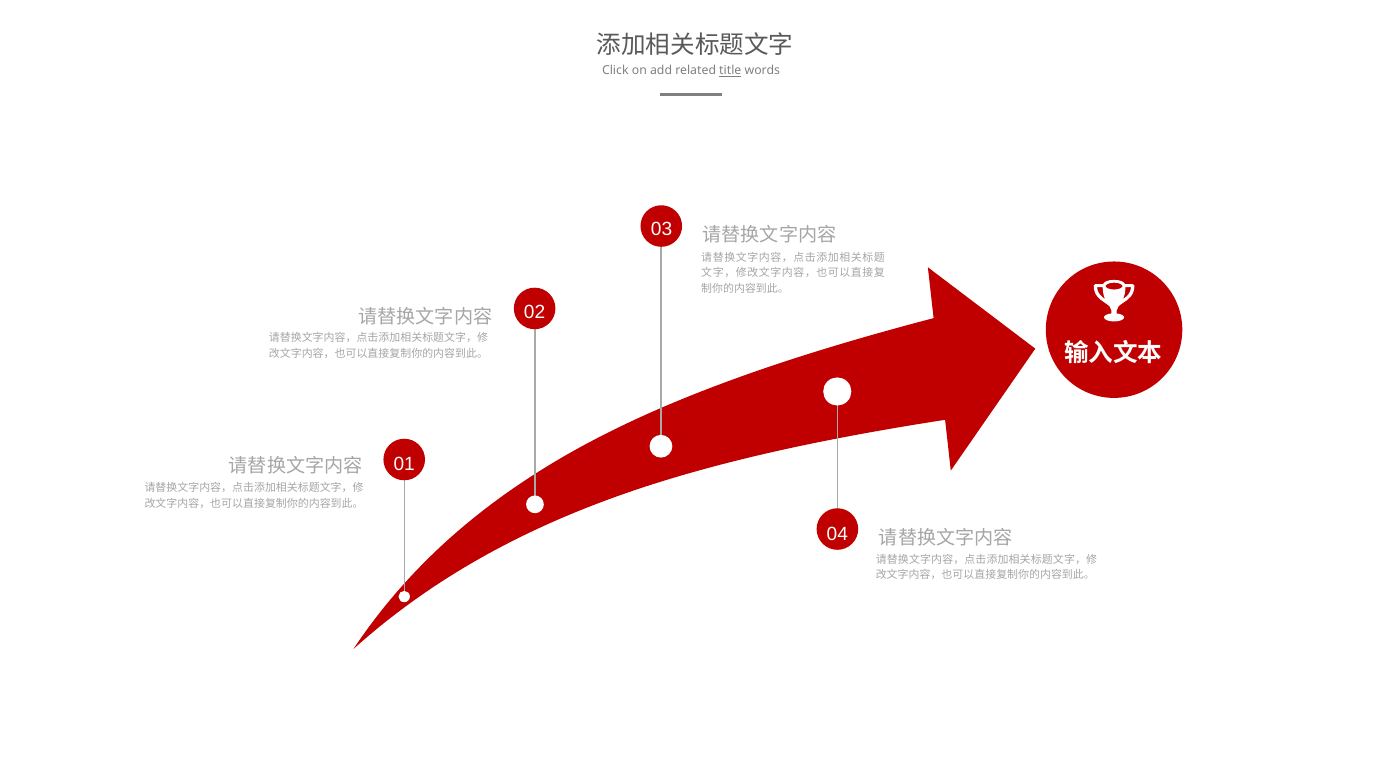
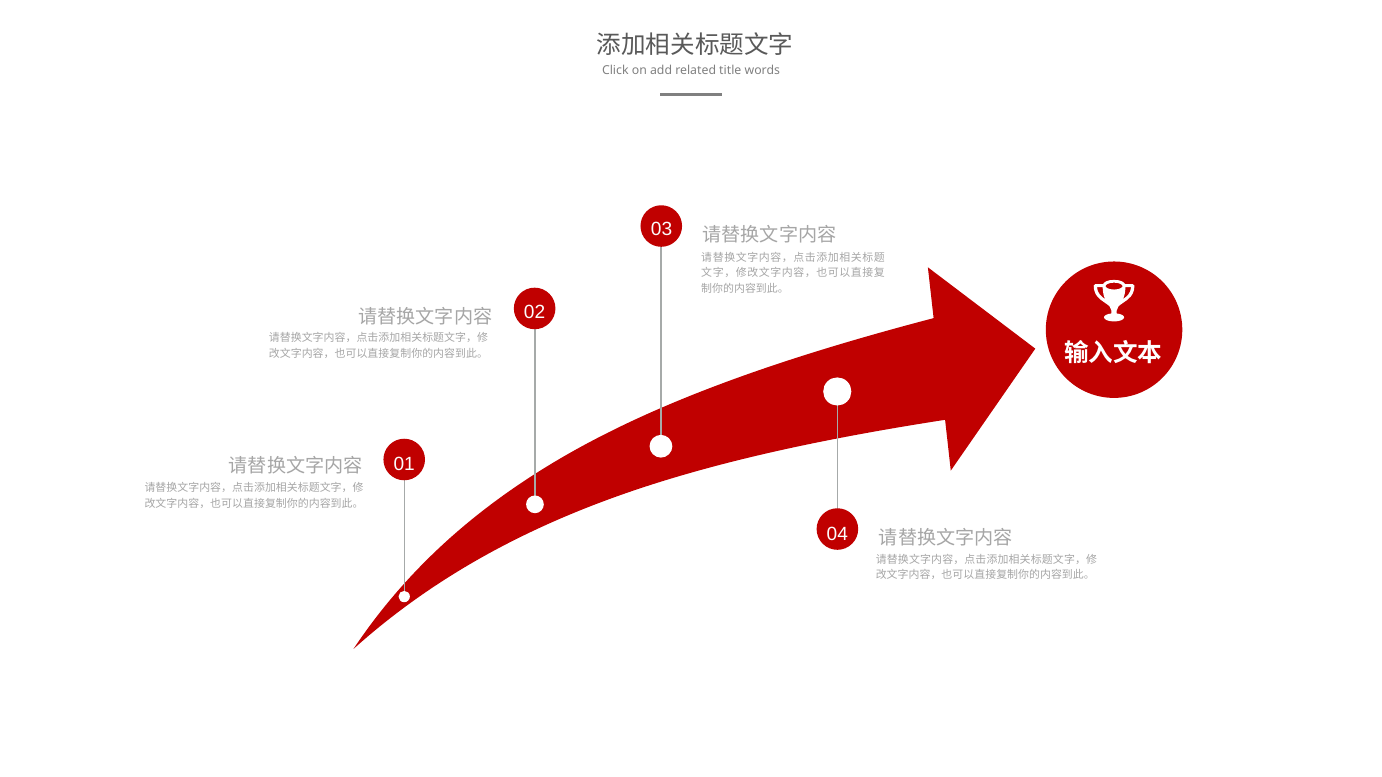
title underline: present -> none
